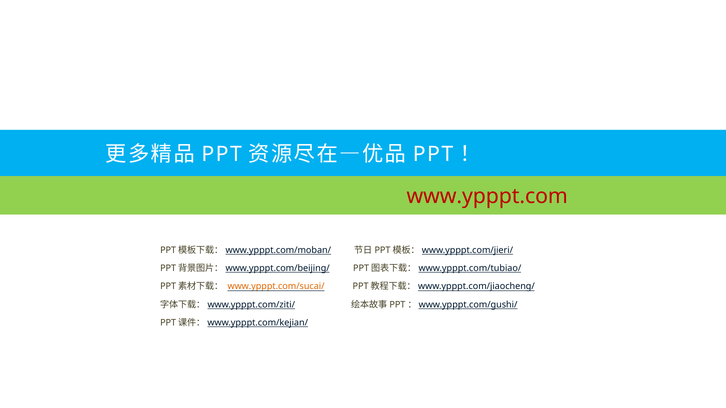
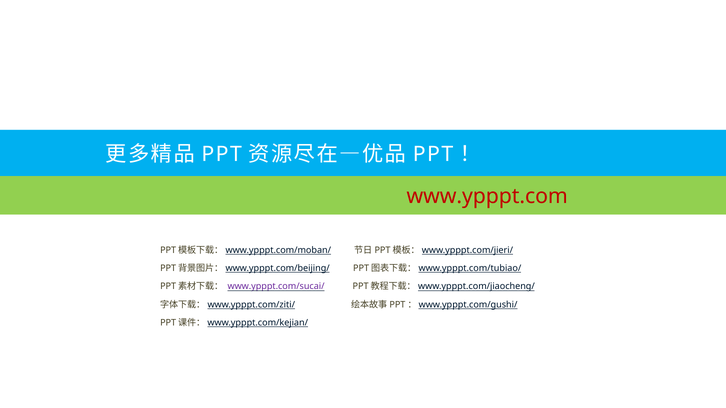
www.ypppt.com/sucai/ colour: orange -> purple
